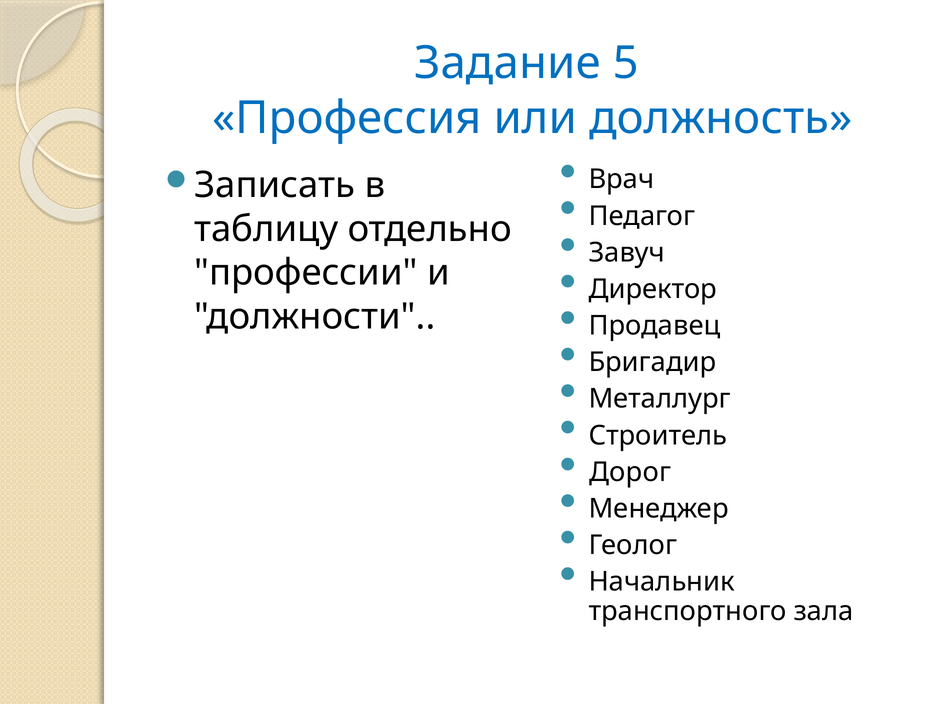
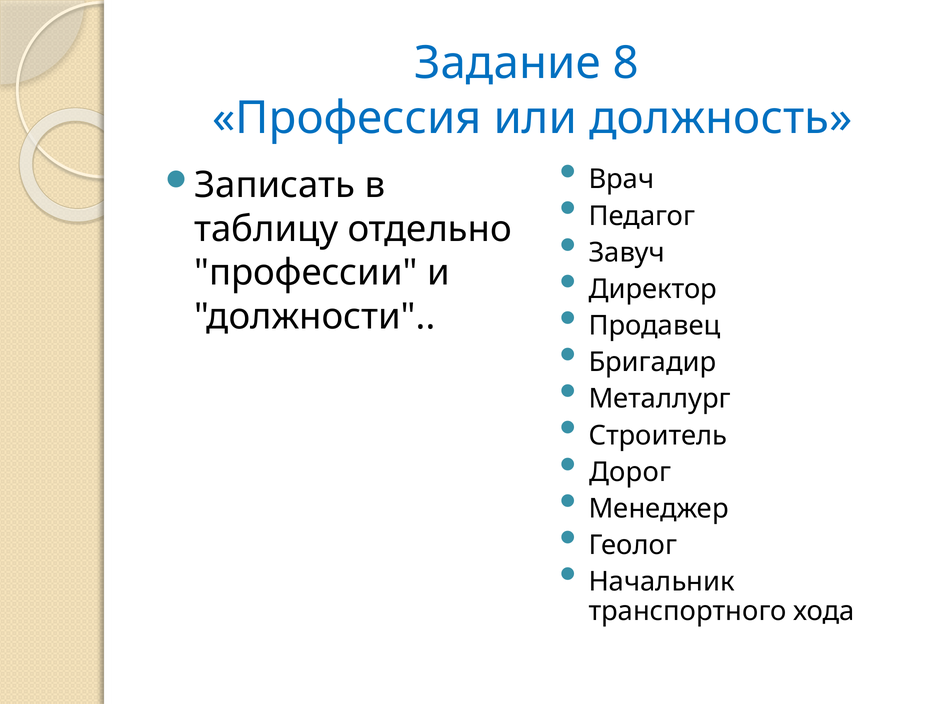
5: 5 -> 8
зала: зала -> хода
